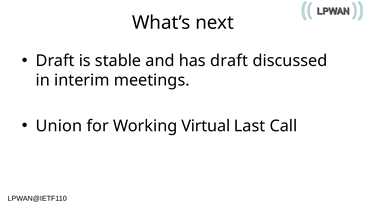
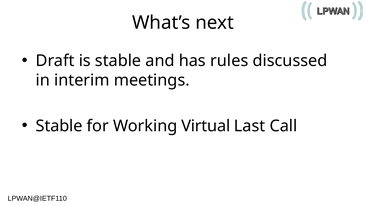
has draft: draft -> rules
Union at (59, 126): Union -> Stable
